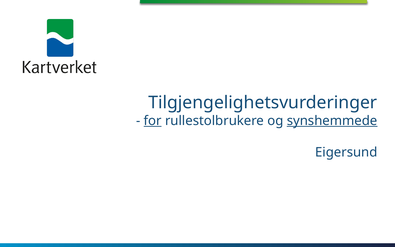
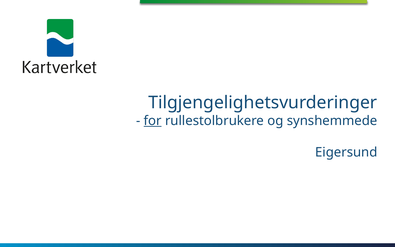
synshemmede underline: present -> none
